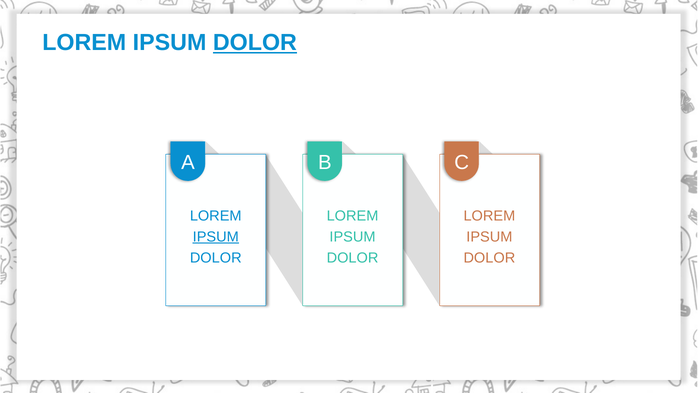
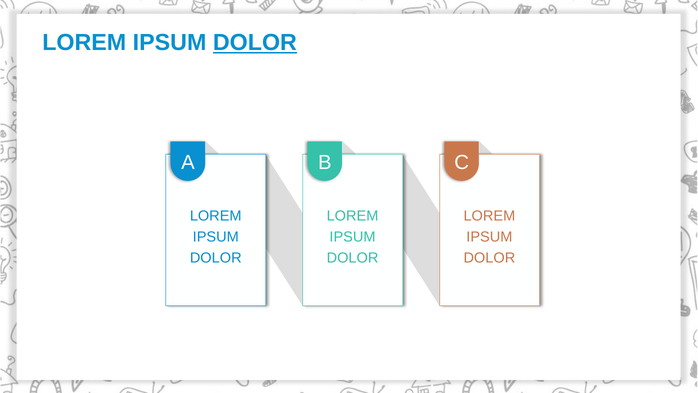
IPSUM at (216, 237) underline: present -> none
